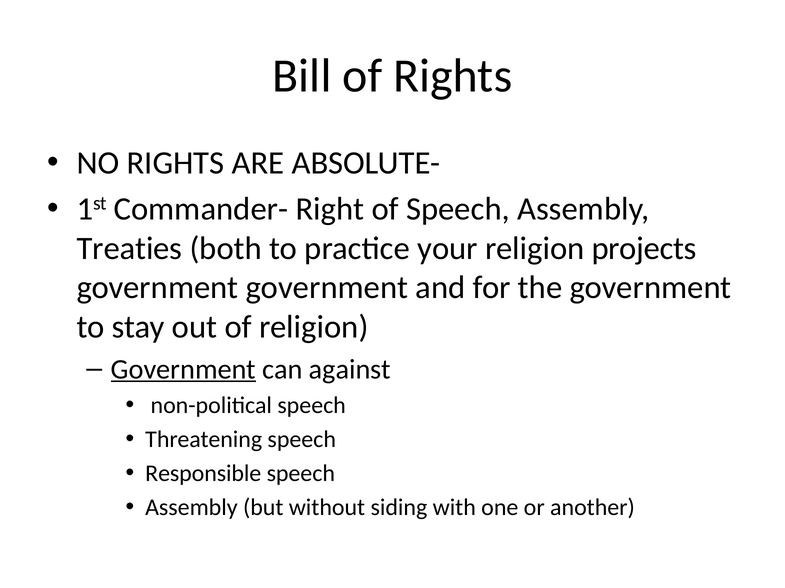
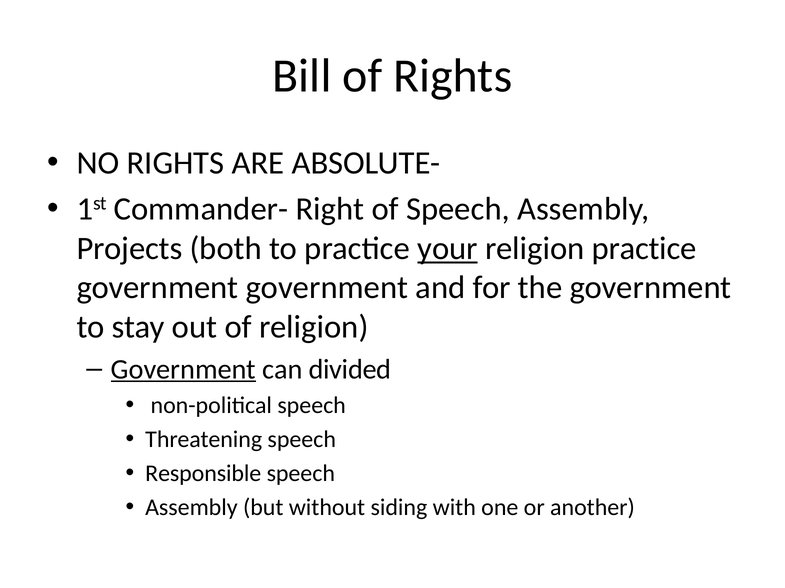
Treaties: Treaties -> Projects
your underline: none -> present
religion projects: projects -> practice
against: against -> divided
